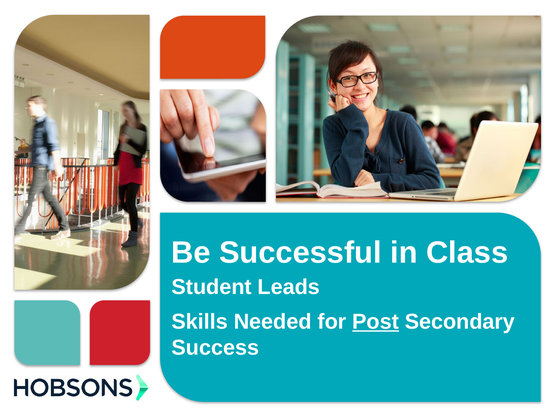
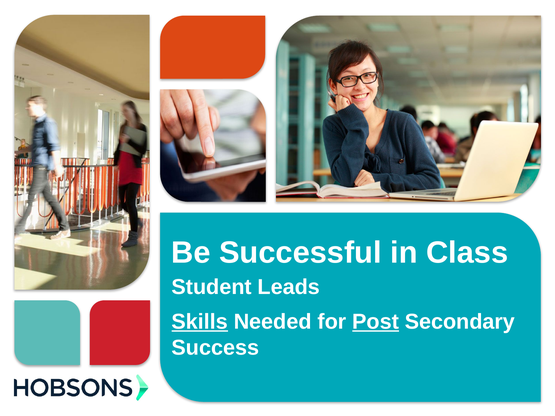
Skills underline: none -> present
